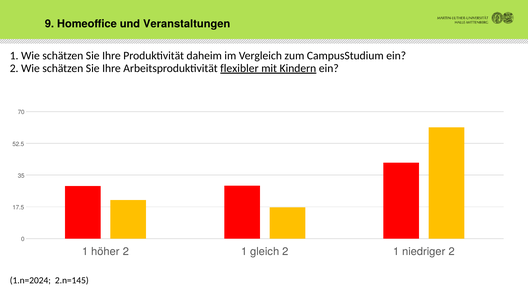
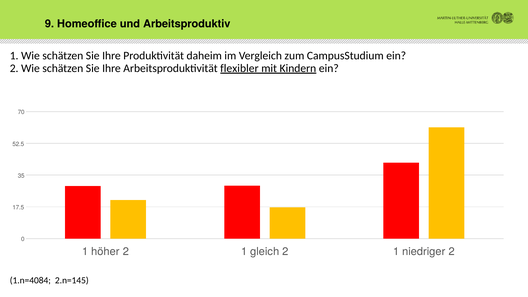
Veranstaltungen: Veranstaltungen -> Arbeitsproduktiv
1.n=2024: 1.n=2024 -> 1.n=4084
